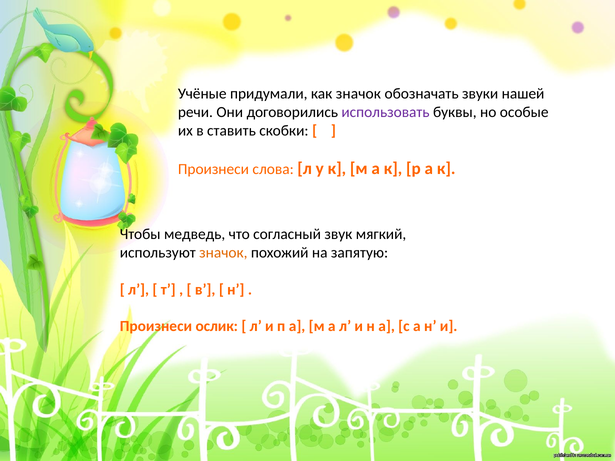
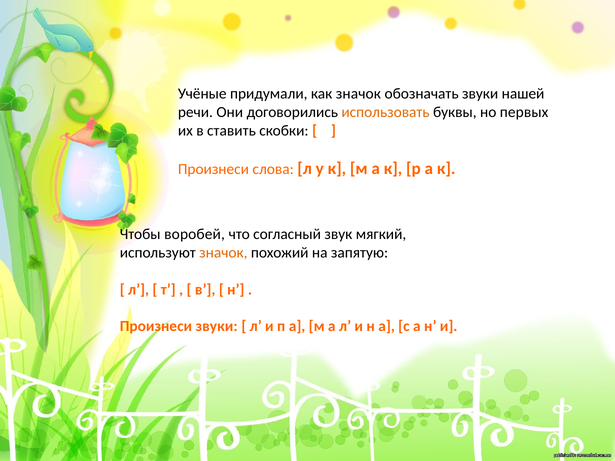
использовать colour: purple -> orange
особые: особые -> первых
медведь: медведь -> воробей
Произнеси ослик: ослик -> звуки
